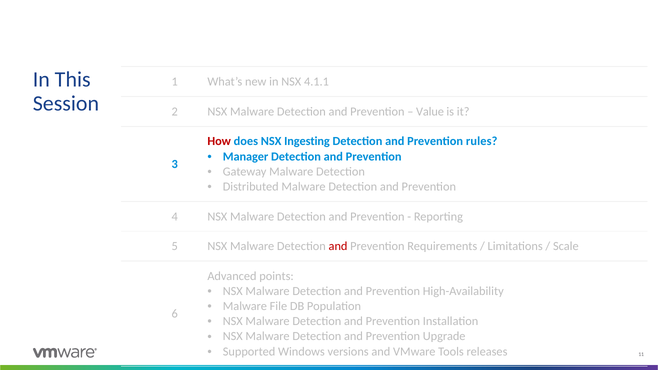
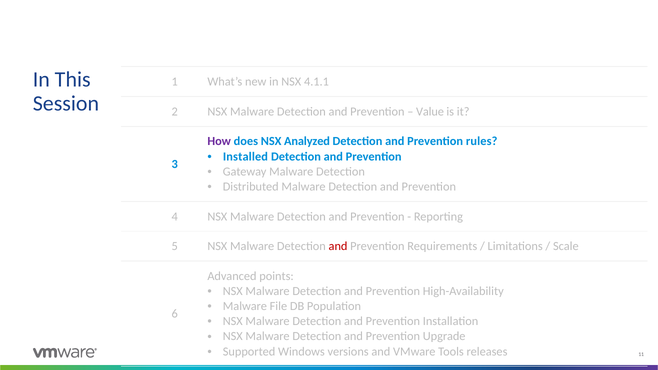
How colour: red -> purple
Ingesting: Ingesting -> Analyzed
Manager: Manager -> Installed
